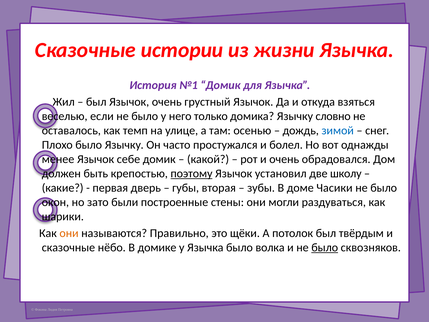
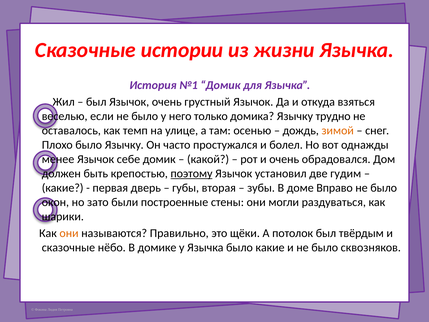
словно: словно -> трудно
зимой colour: blue -> orange
школу: школу -> гудим
Часики: Часики -> Вправо
было волка: волка -> какие
было at (325, 247) underline: present -> none
